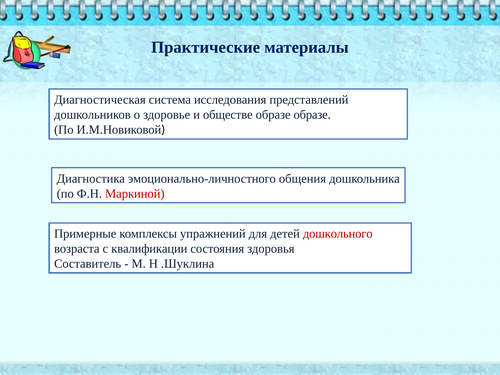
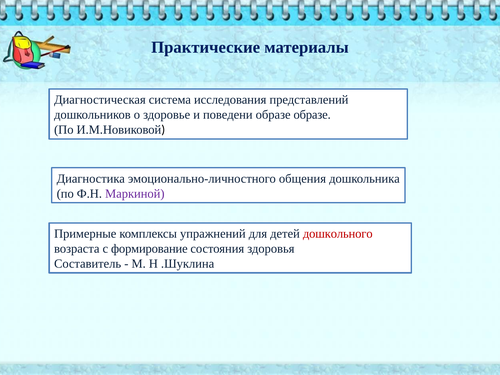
обществе: обществе -> поведени
Маркиной colour: red -> purple
квалификации: квалификации -> формирование
